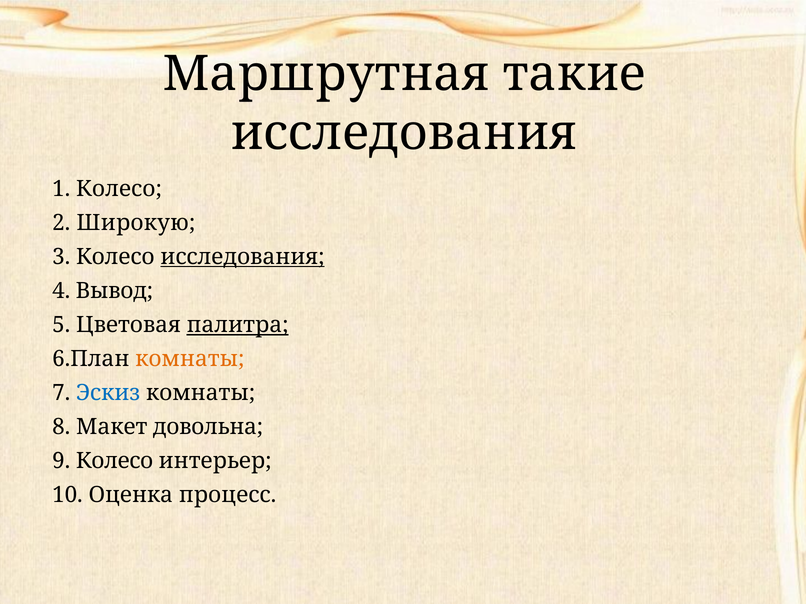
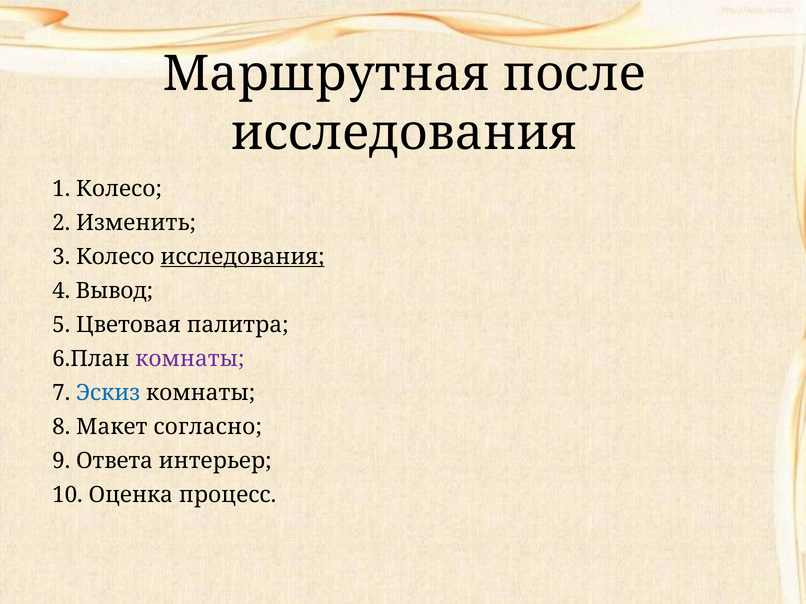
такие: такие -> после
Широкую: Широкую -> Изменить
палитра underline: present -> none
комнаты at (190, 359) colour: orange -> purple
довольна: довольна -> согласно
9 Колесо: Колесо -> Ответа
